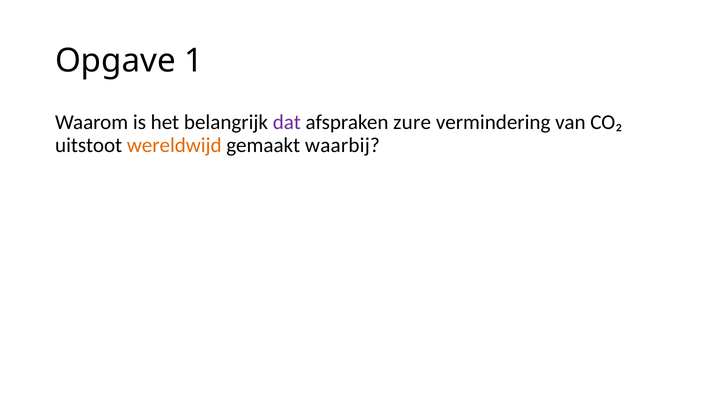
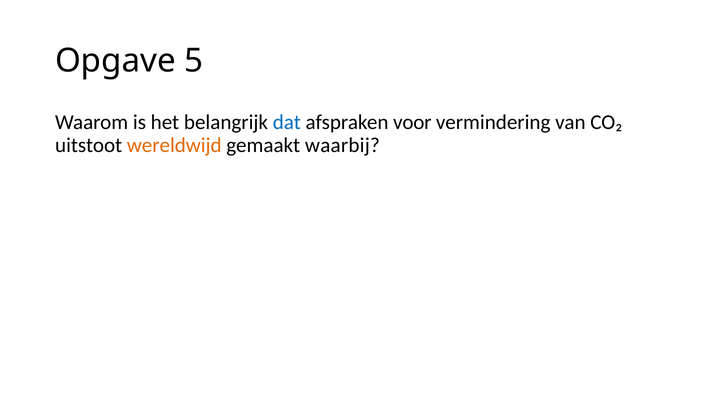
1: 1 -> 5
dat colour: purple -> blue
zure: zure -> voor
